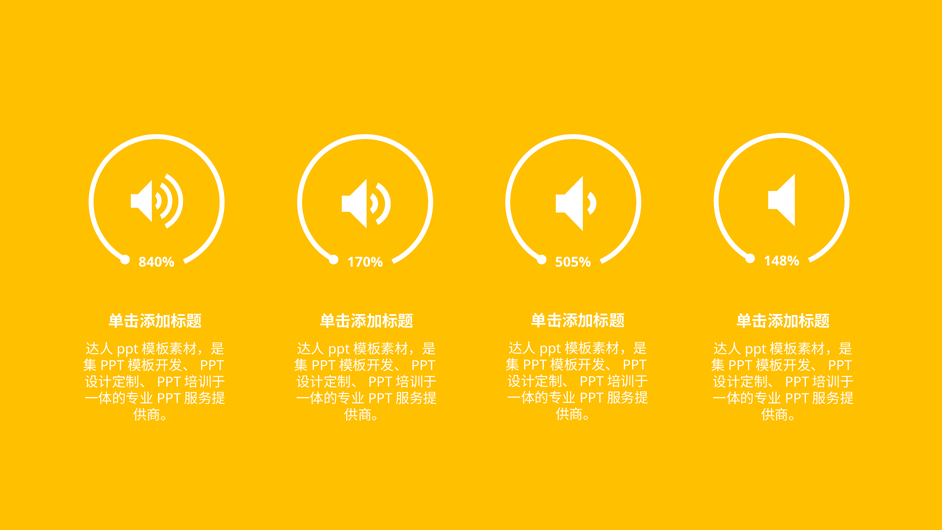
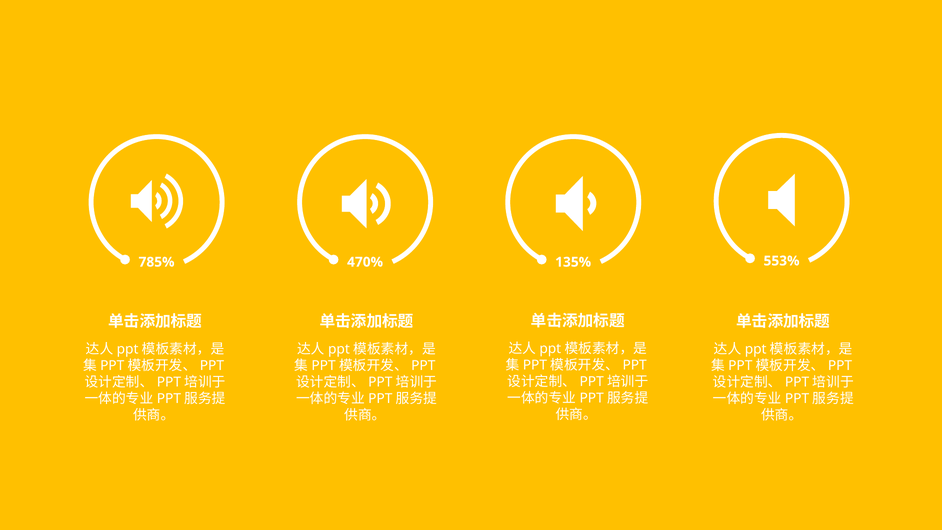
148%: 148% -> 553%
840%: 840% -> 785%
170%: 170% -> 470%
505%: 505% -> 135%
